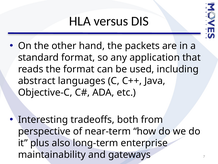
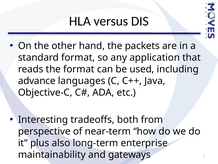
abstract: abstract -> advance
